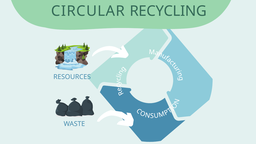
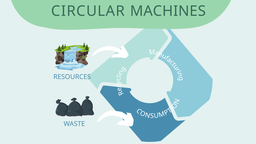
RECYCLING: RECYCLING -> MACHINES
